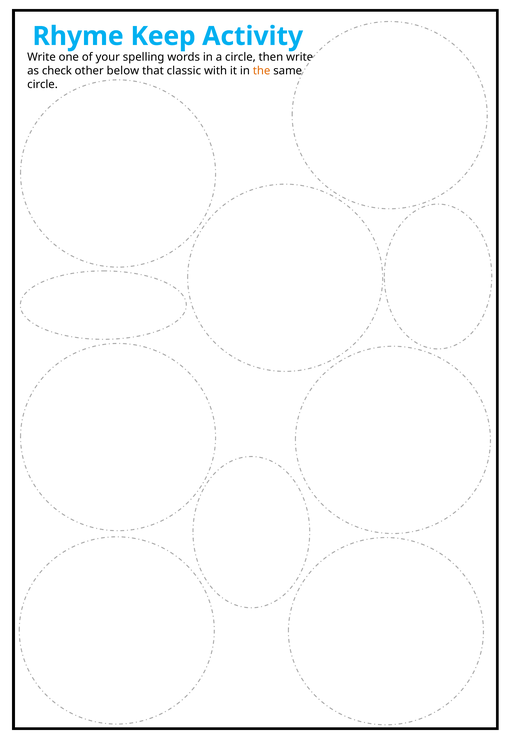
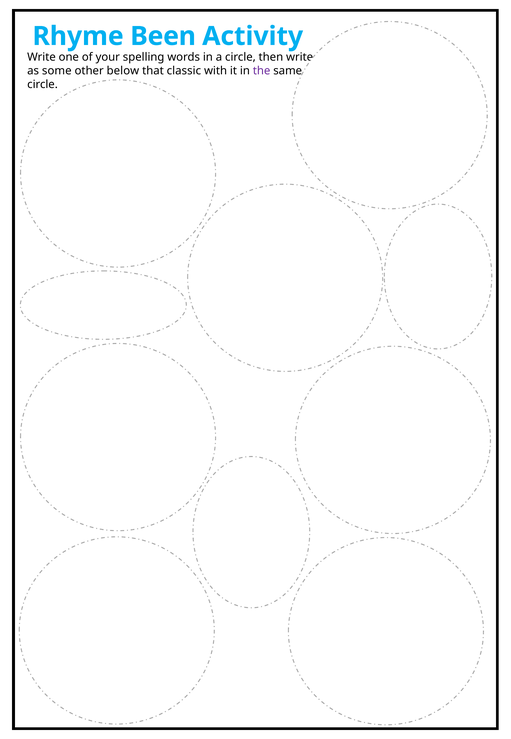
Keep: Keep -> Been
check: check -> some
the colour: orange -> purple
